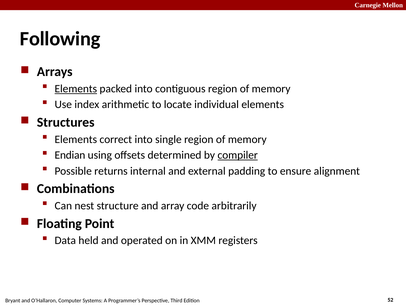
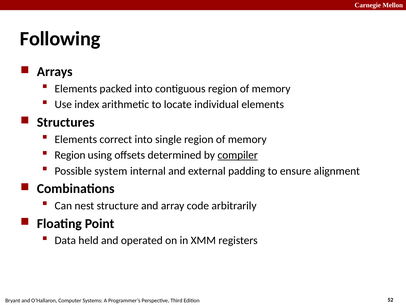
Elements at (76, 89) underline: present -> none
Endian at (70, 155): Endian -> Region
returns: returns -> system
